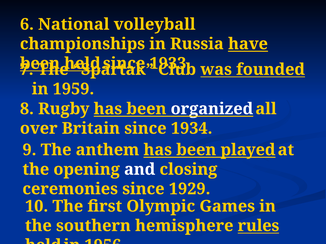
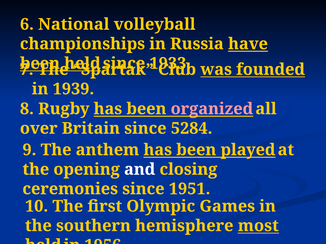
1959: 1959 -> 1939
organized colour: white -> pink
1934: 1934 -> 5284
1929: 1929 -> 1951
rules: rules -> most
